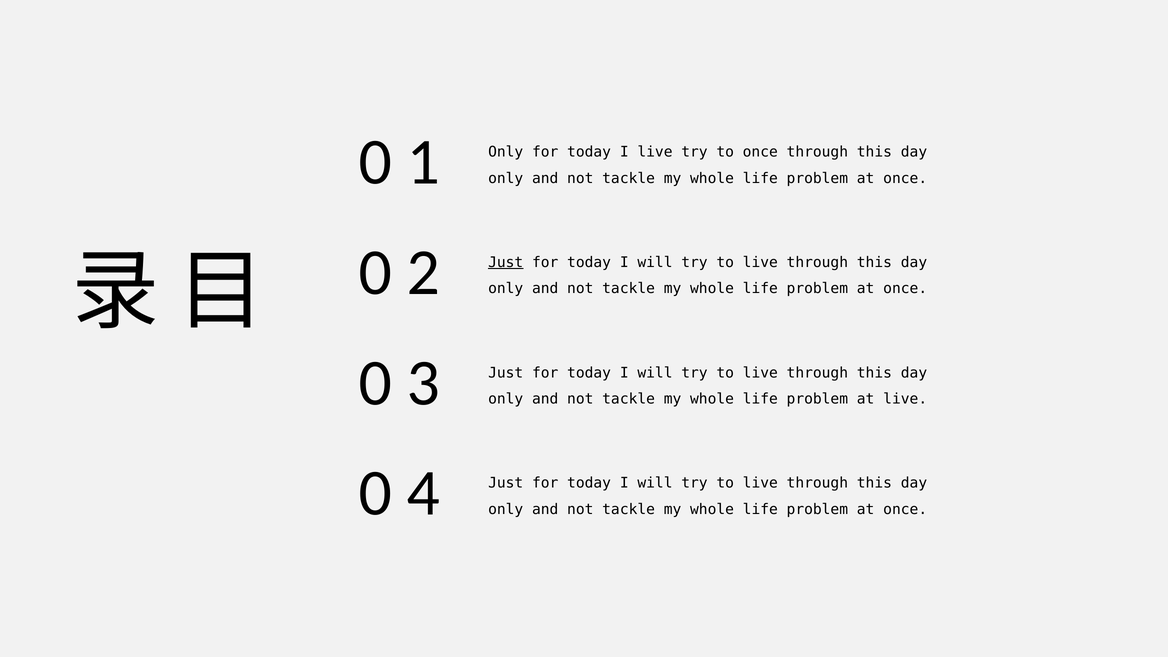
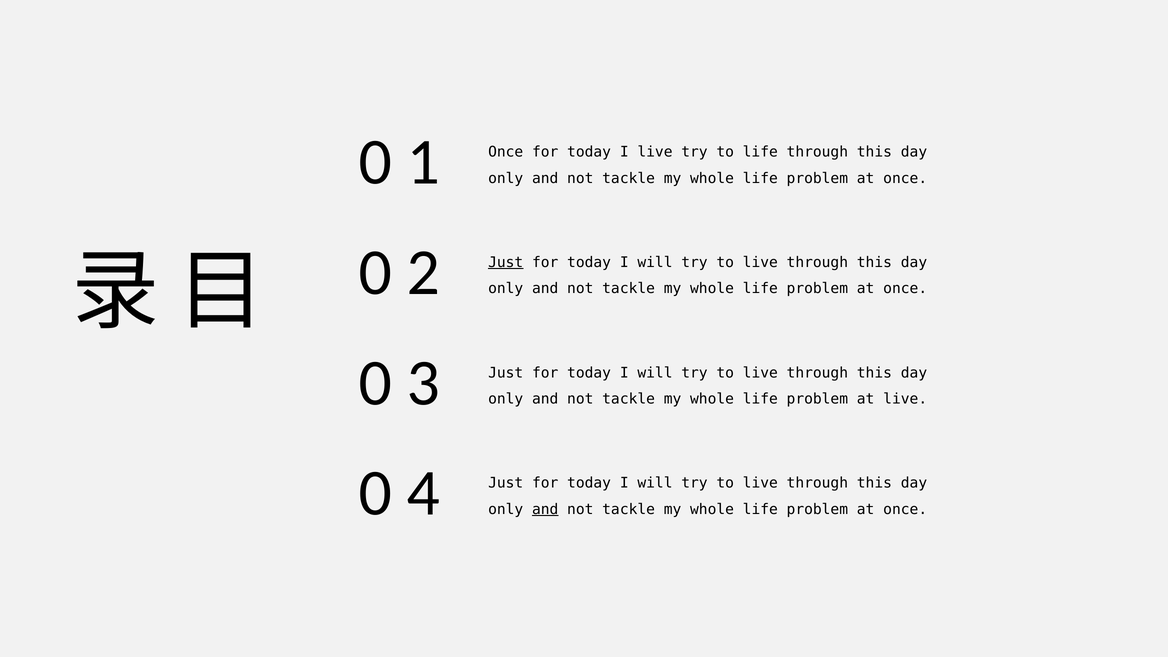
1 Only: Only -> Once
to once: once -> life
and at (545, 509) underline: none -> present
